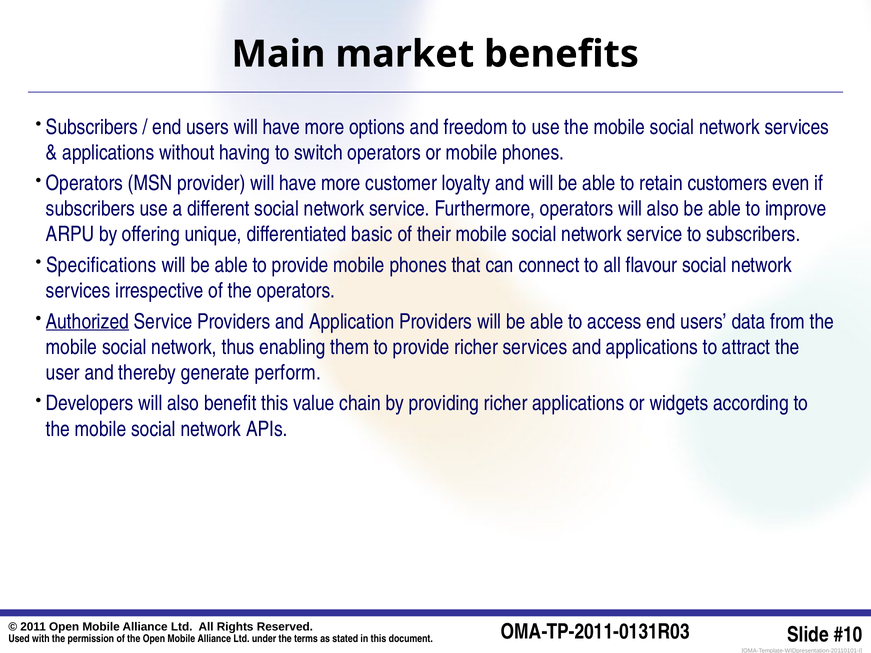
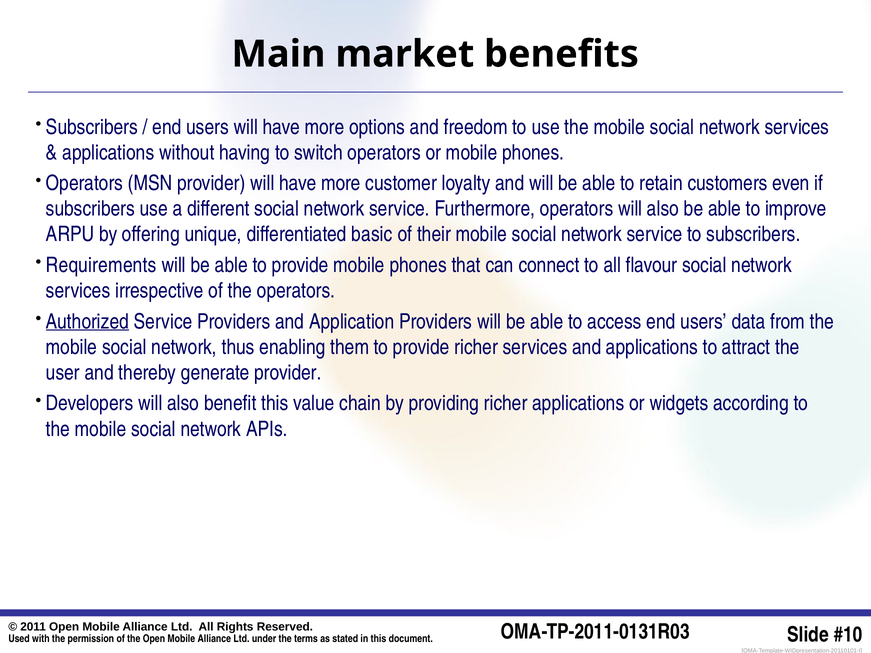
Specifications: Specifications -> Requirements
generate perform: perform -> provider
